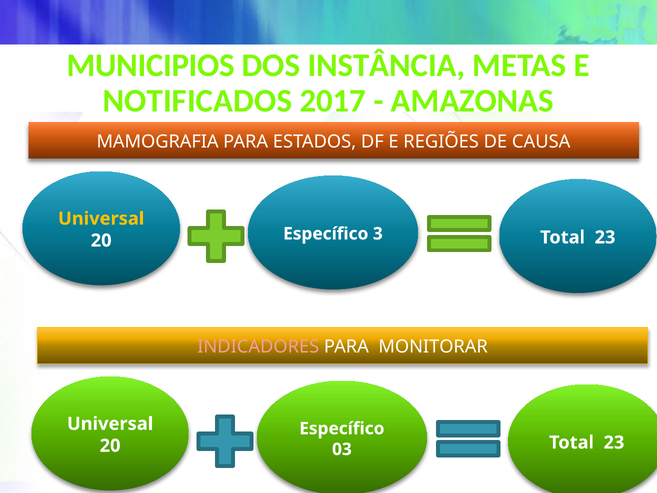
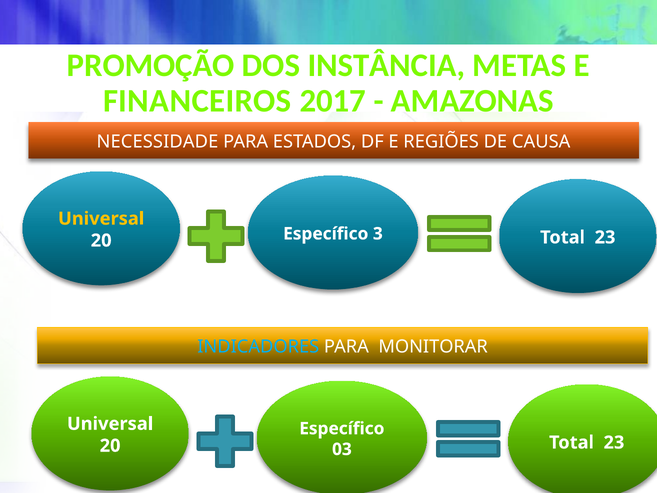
MUNICIPIOS: MUNICIPIOS -> PROMOÇÃO
NOTIFICADOS: NOTIFICADOS -> FINANCEIROS
MAMOGRAFIA: MAMOGRAFIA -> NECESSIDADE
INDICADORES colour: pink -> light blue
